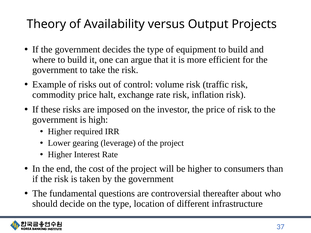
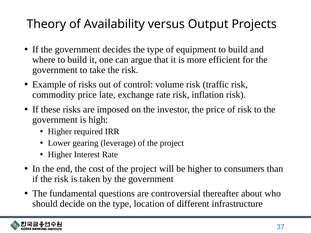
halt: halt -> late
